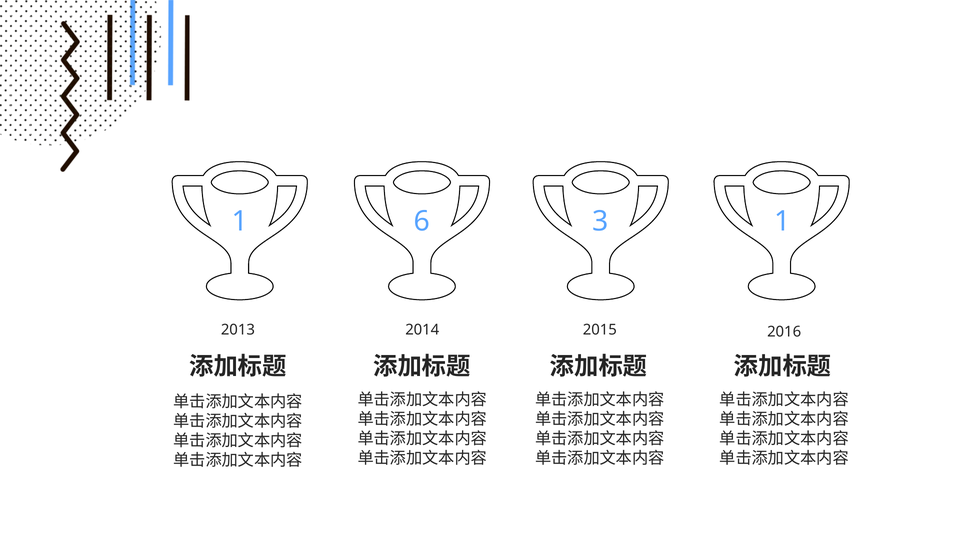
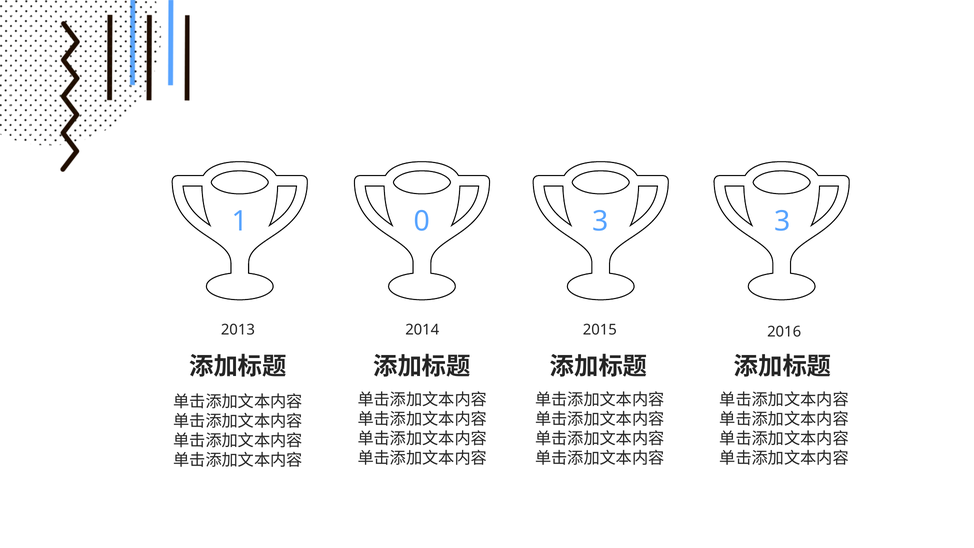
6: 6 -> 0
3 1: 1 -> 3
